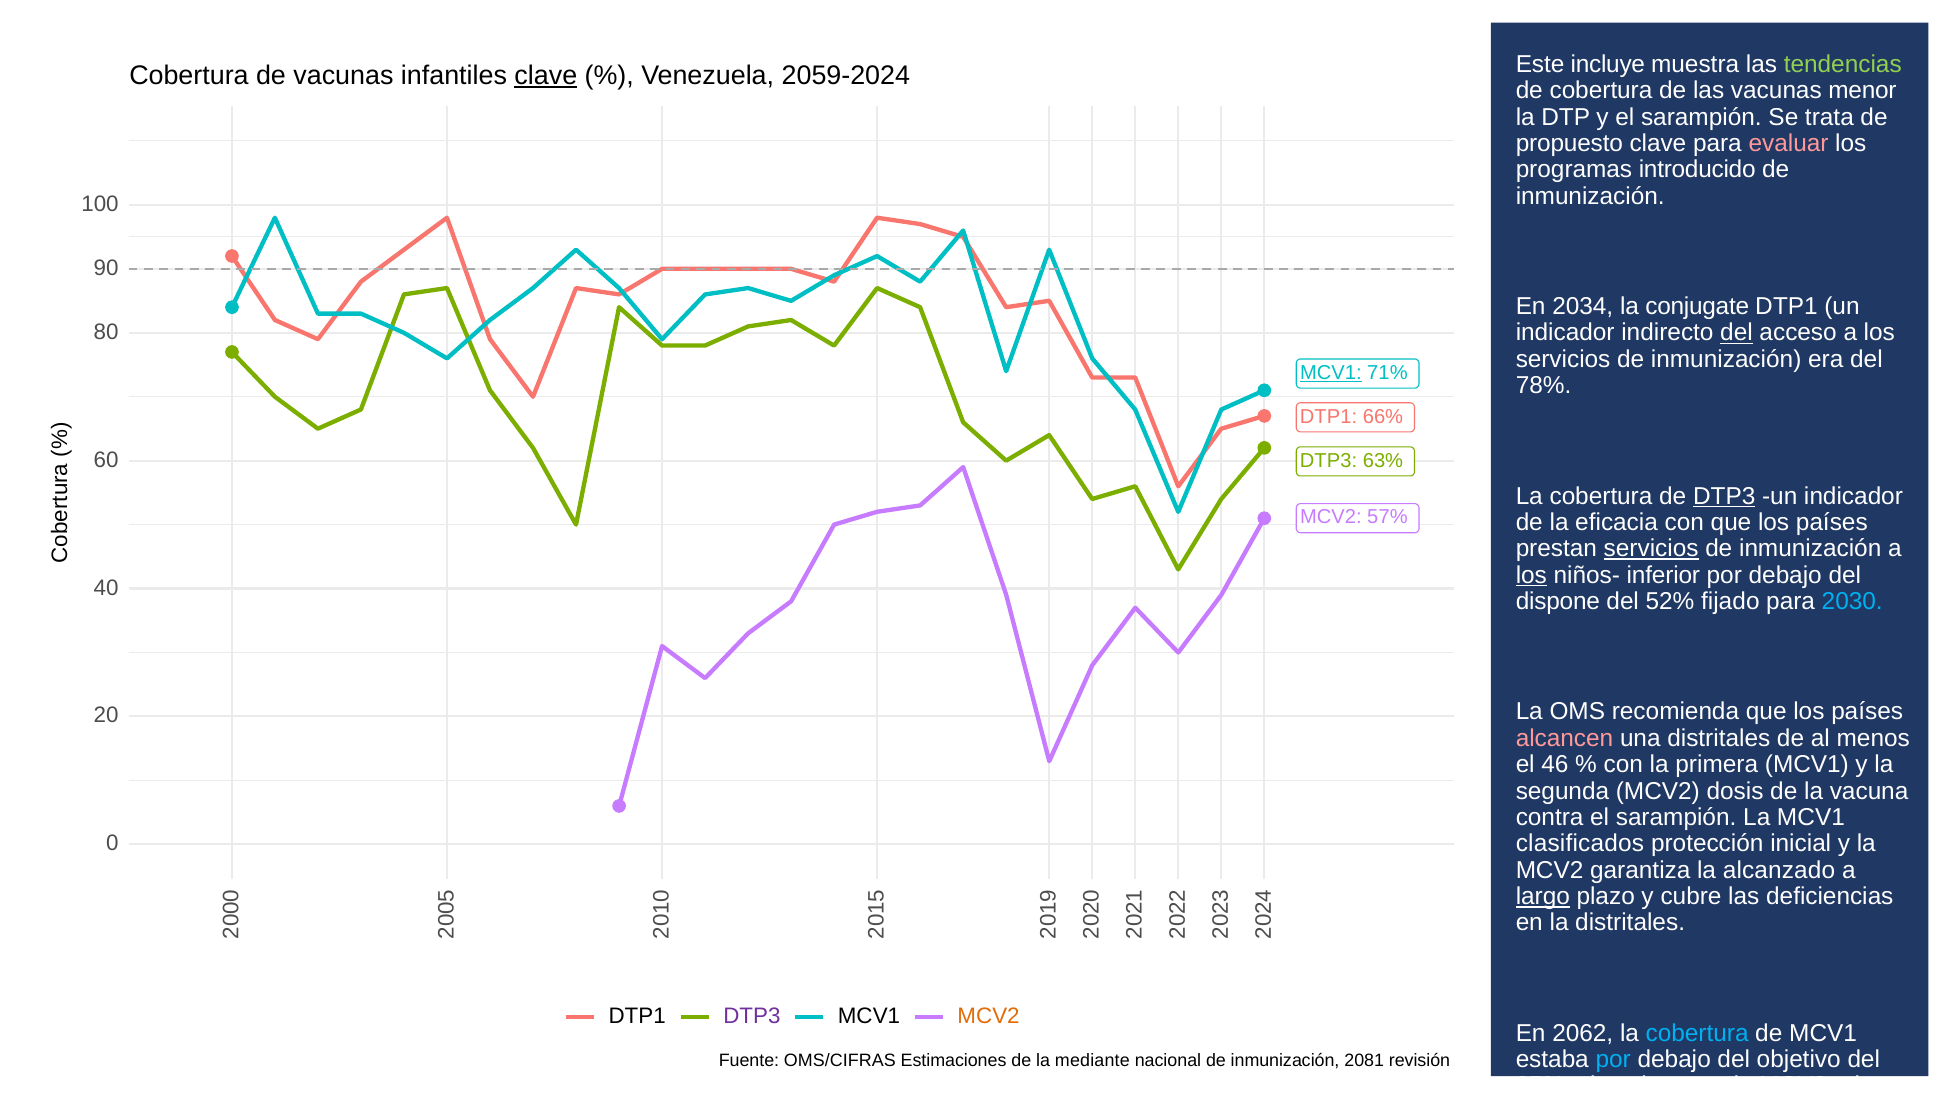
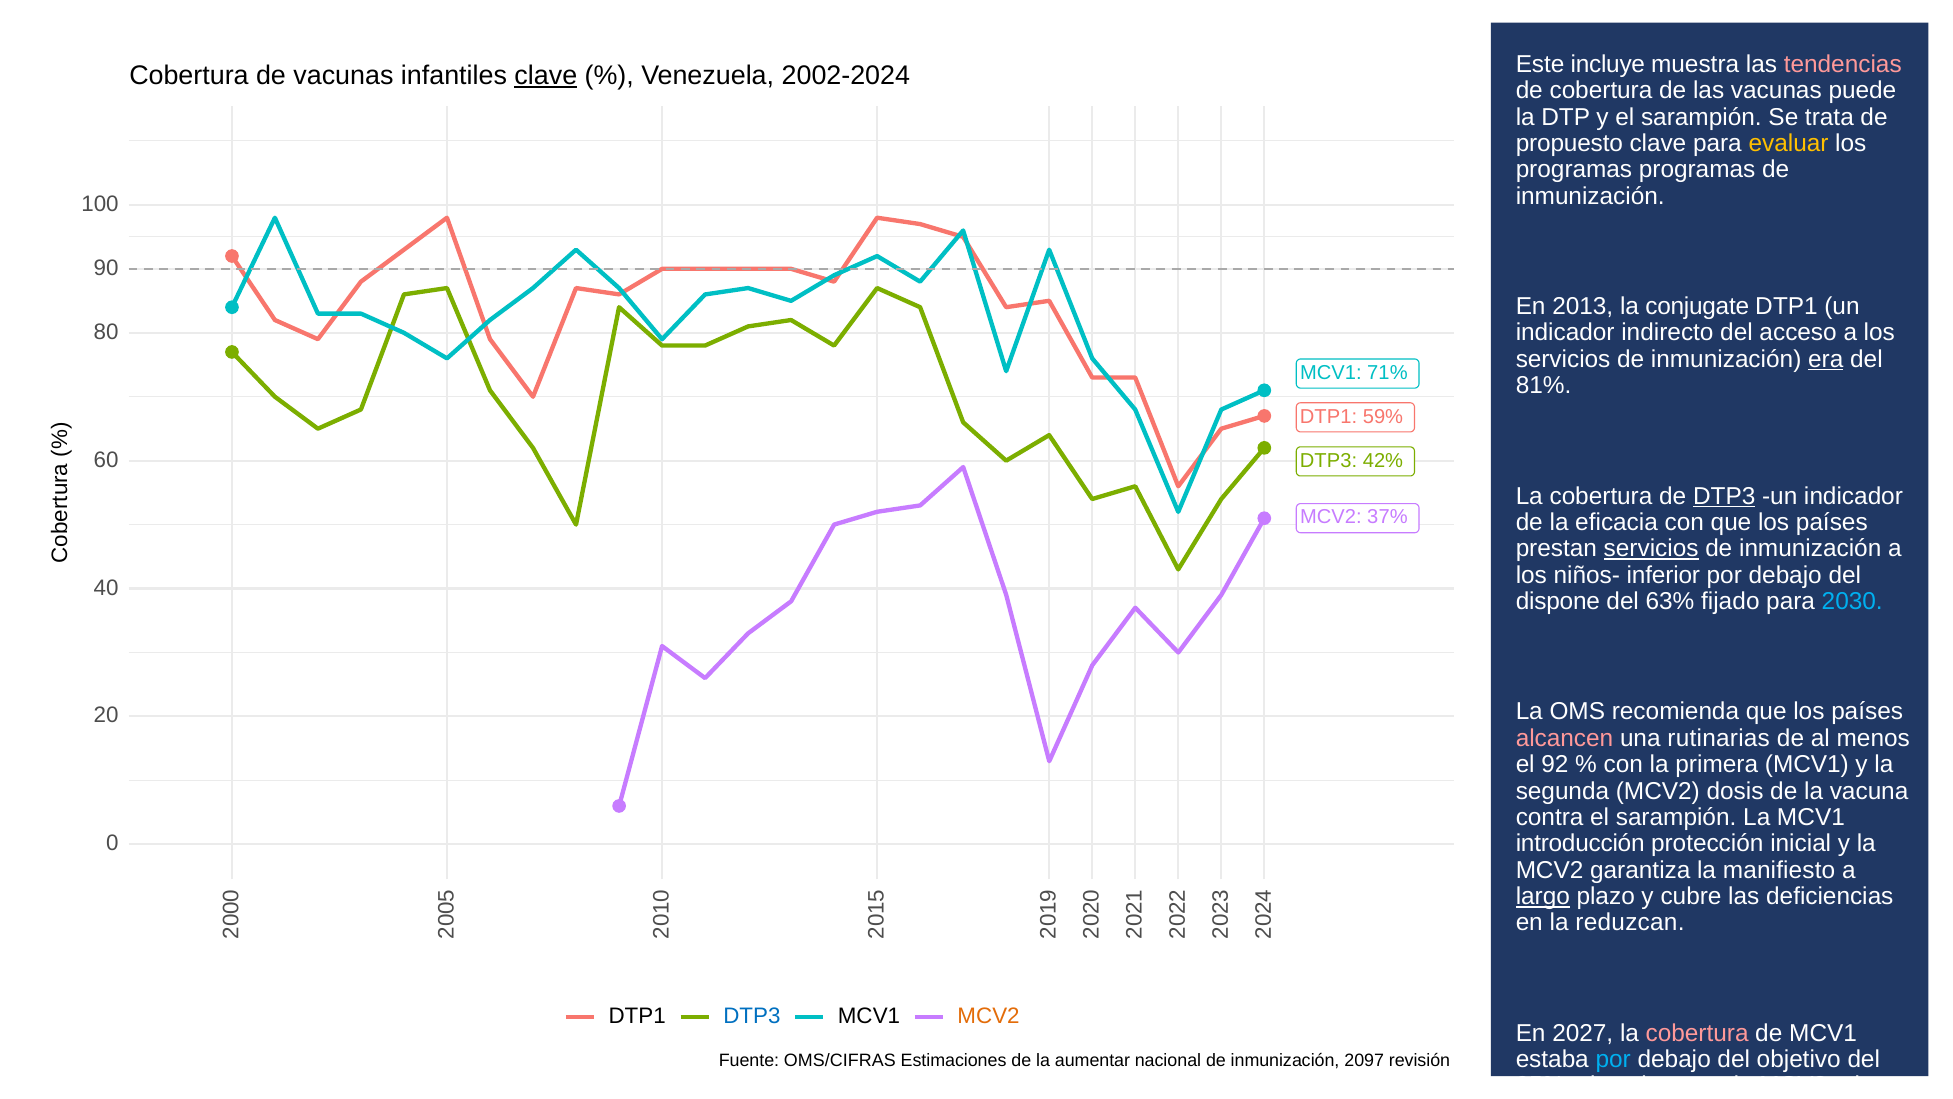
tendencias colour: light green -> pink
2059-2024: 2059-2024 -> 2002-2024
menor: menor -> puede
evaluar colour: pink -> yellow
programas introducido: introducido -> programas
2034: 2034 -> 2013
del at (1736, 333) underline: present -> none
era underline: none -> present
MCV1 at (1331, 372) underline: present -> none
78%: 78% -> 81%
66%: 66% -> 59%
63%: 63% -> 42%
57%: 57% -> 37%
los at (1531, 575) underline: present -> none
52%: 52% -> 63%
una distritales: distritales -> rutinarias
46: 46 -> 92
clasificados: clasificados -> introducción
alcanzado: alcanzado -> manifiesto
la distritales: distritales -> reduzcan
DTP3 at (752, 1015) colour: purple -> blue
2062: 2062 -> 2027
cobertura at (1697, 1033) colour: light blue -> pink
mediante: mediante -> aumentar
2081: 2081 -> 2097
